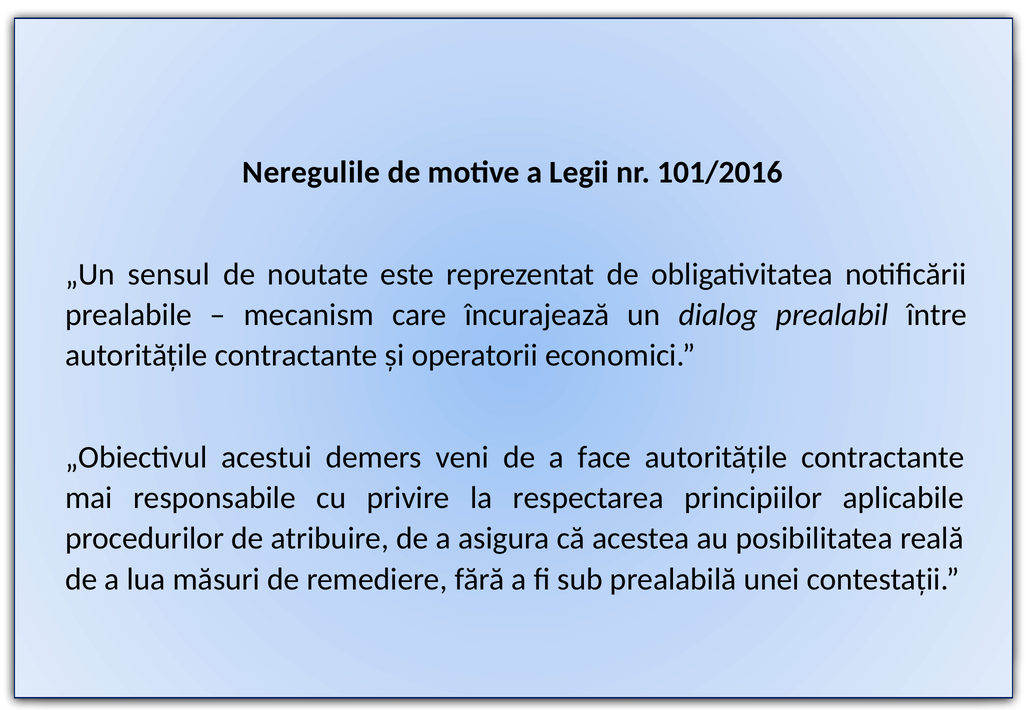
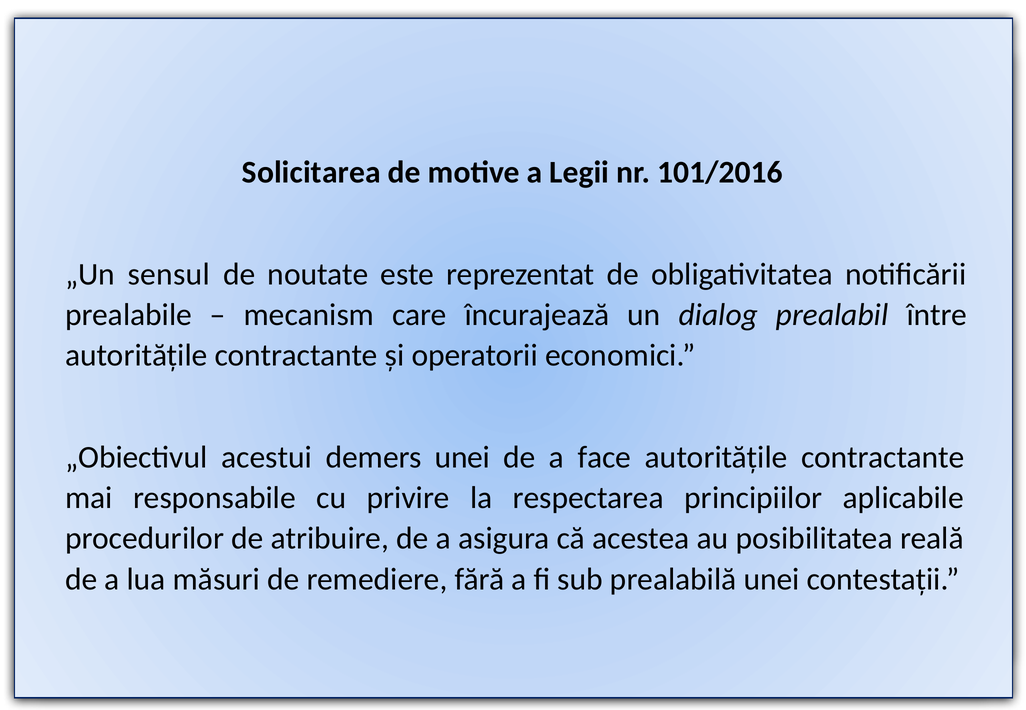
Neregulile: Neregulile -> Solicitarea
demers veni: veni -> unei
